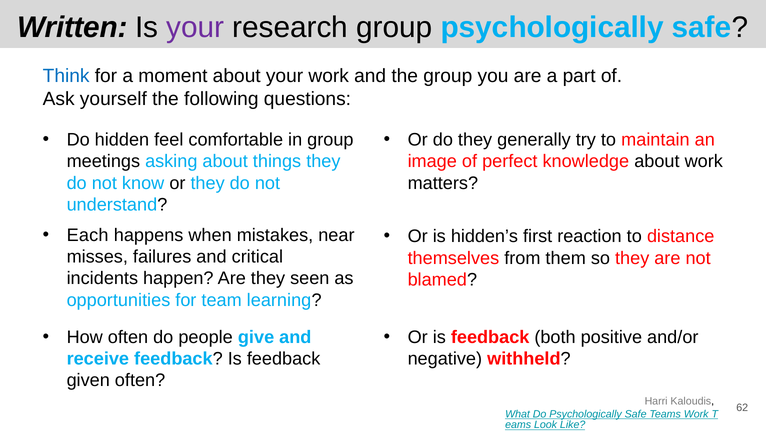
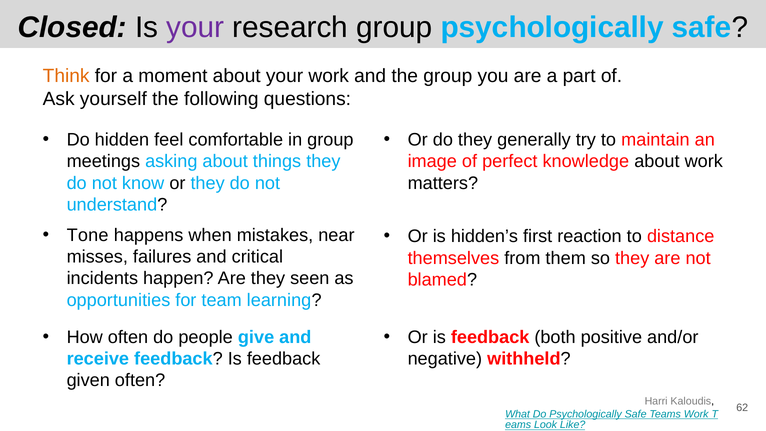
Written: Written -> Closed
Think colour: blue -> orange
Each: Each -> Tone
